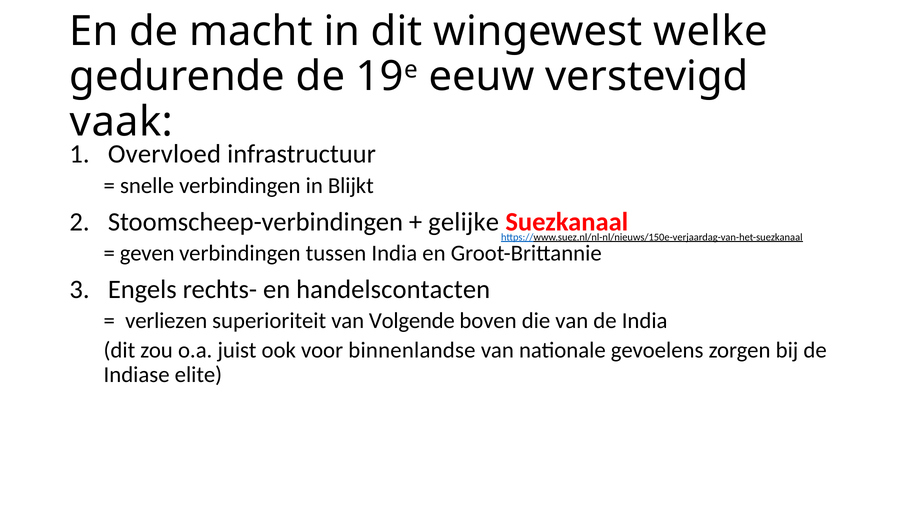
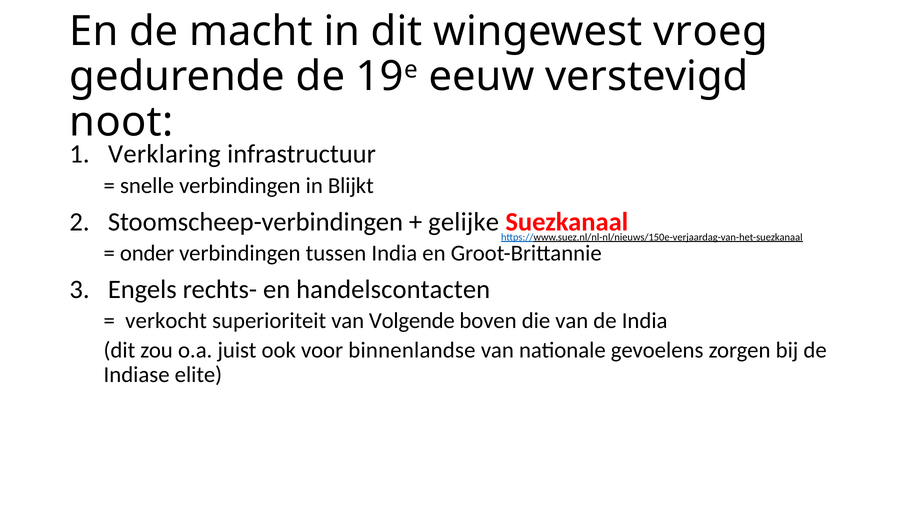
welke: welke -> vroeg
vaak: vaak -> noot
Overvloed: Overvloed -> Verklaring
geven: geven -> onder
verliezen: verliezen -> verkocht
